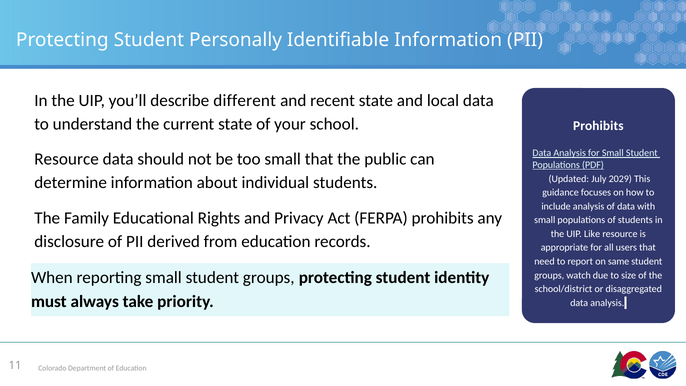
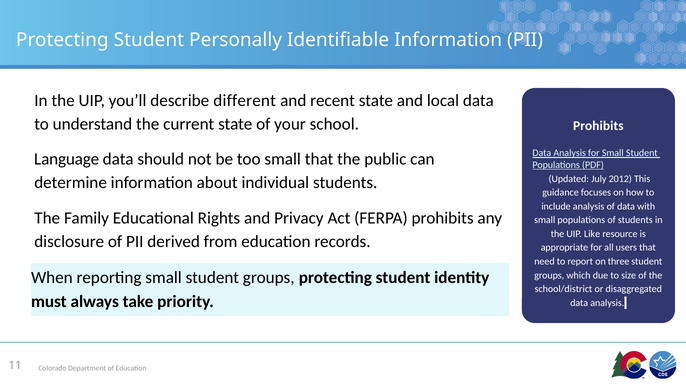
Resource at (67, 159): Resource -> Language
2029: 2029 -> 2012
same: same -> three
watch: watch -> which
